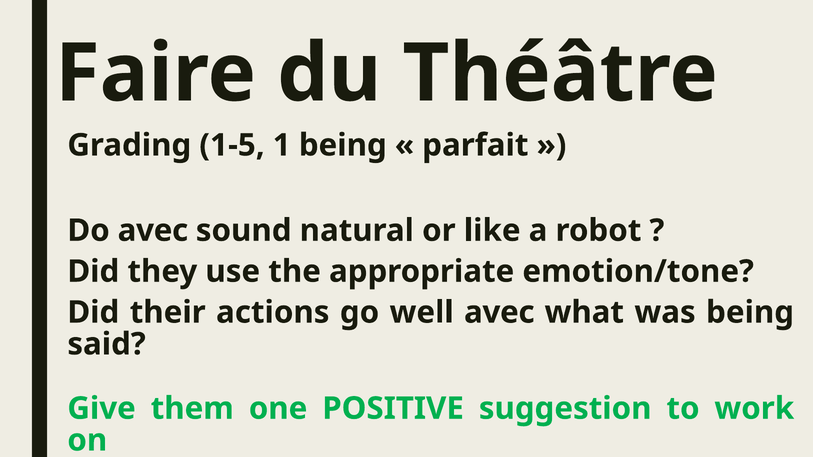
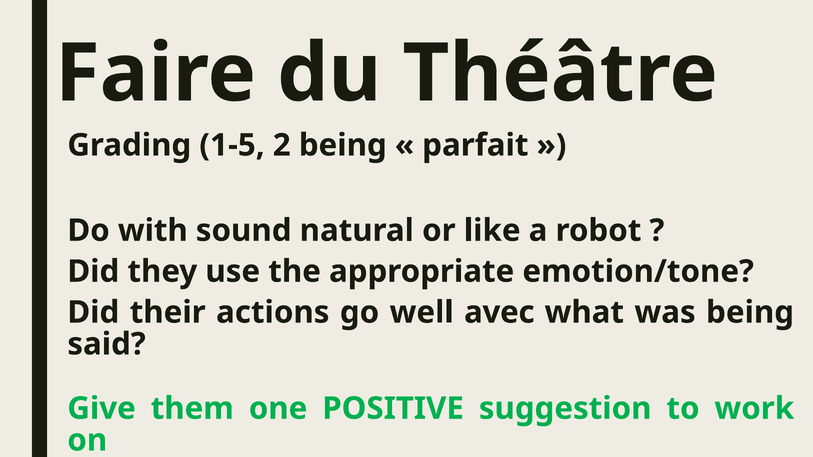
1: 1 -> 2
Do avec: avec -> with
